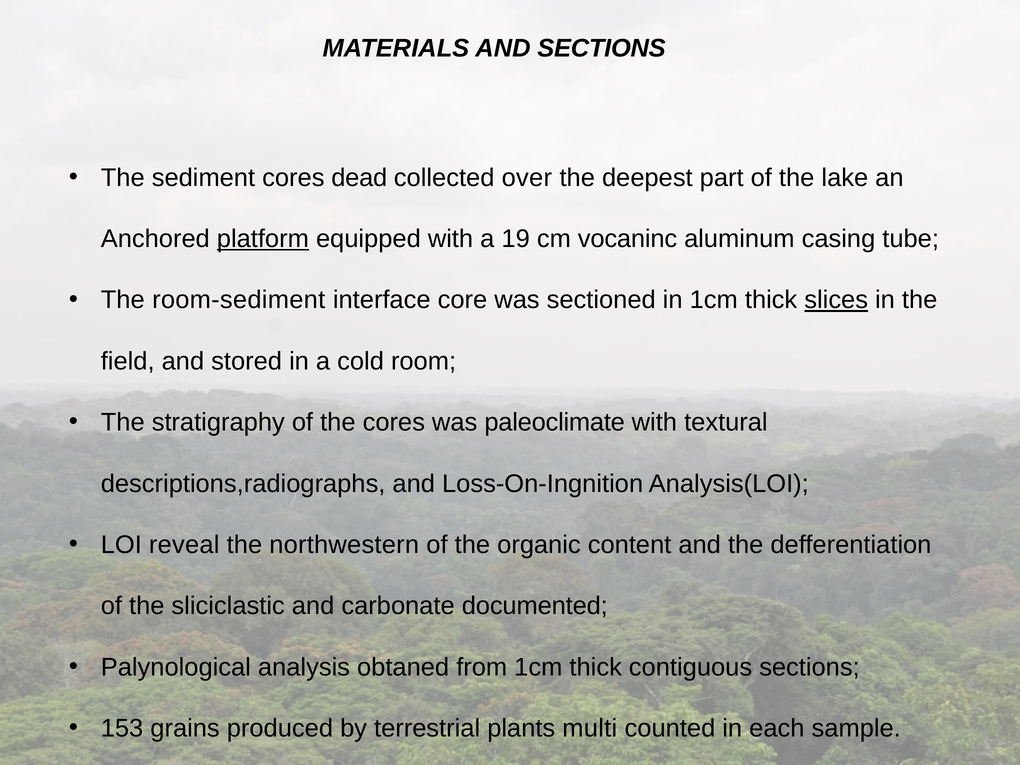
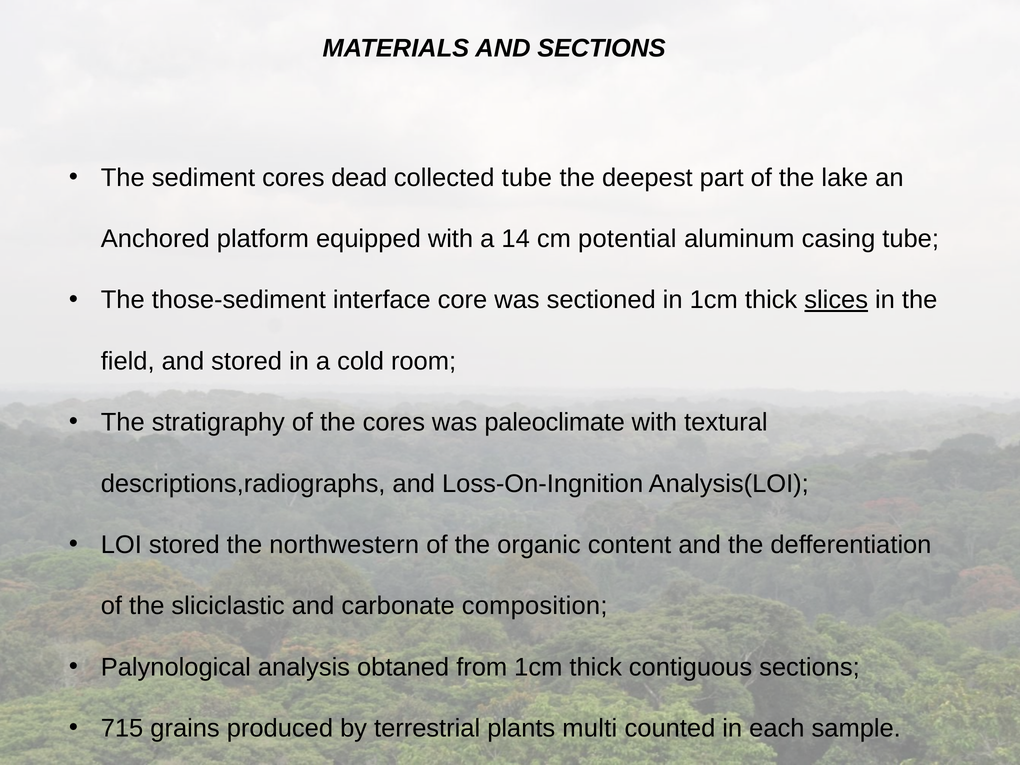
collected over: over -> tube
platform underline: present -> none
19: 19 -> 14
vocaninc: vocaninc -> potential
room-sediment: room-sediment -> those-sediment
LOI reveal: reveal -> stored
documented: documented -> composition
153: 153 -> 715
